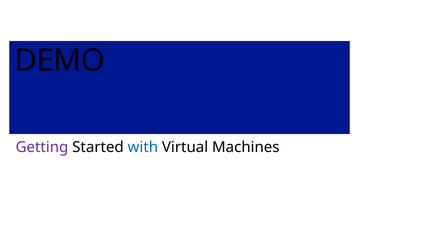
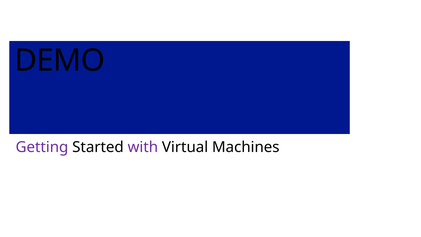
with colour: blue -> purple
